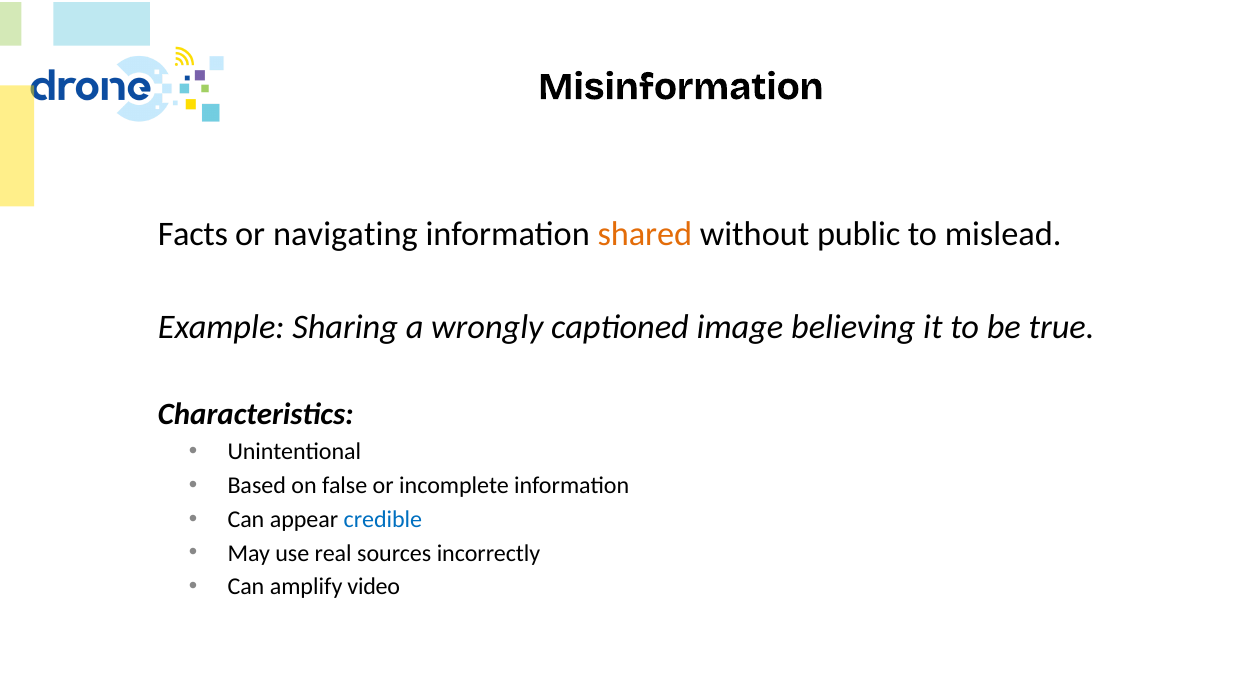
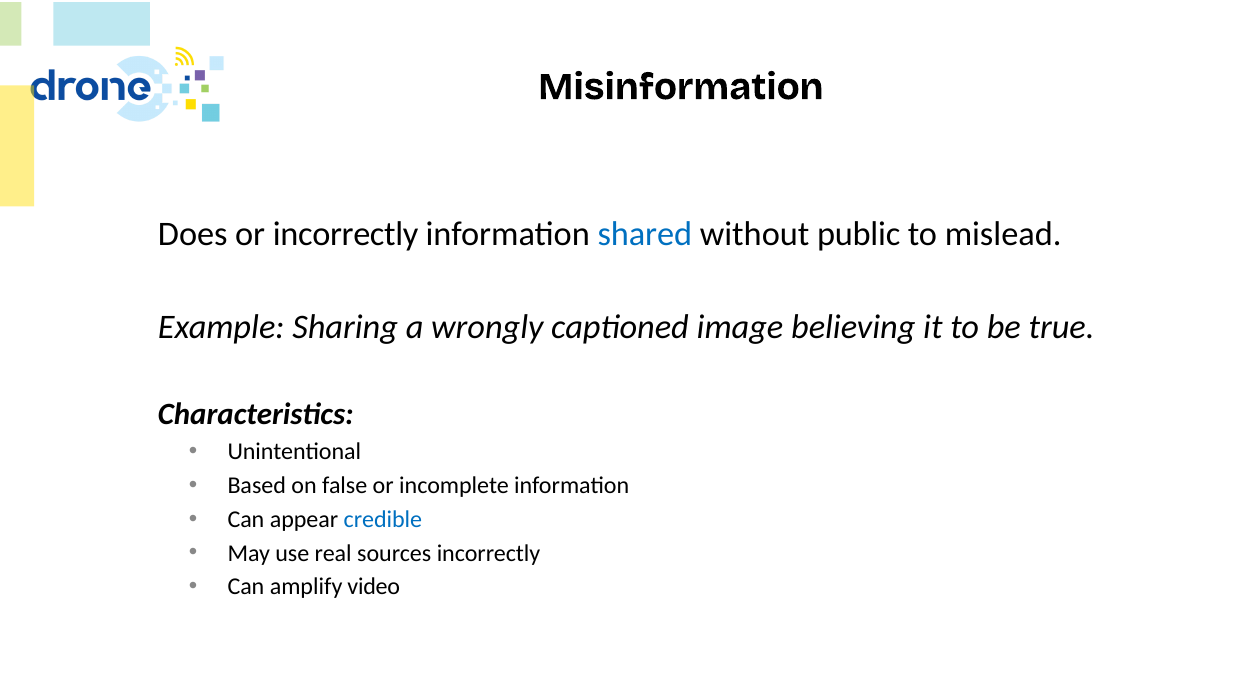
Facts: Facts -> Does
or navigating: navigating -> incorrectly
shared colour: orange -> blue
